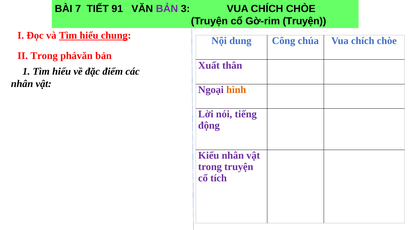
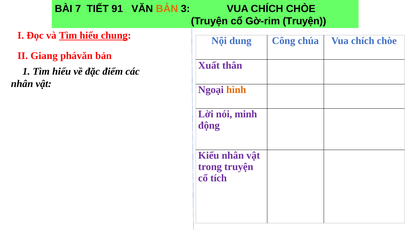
BẢN at (167, 9) colour: purple -> orange
II Trong: Trong -> Giang
tiếng: tiếng -> minh
